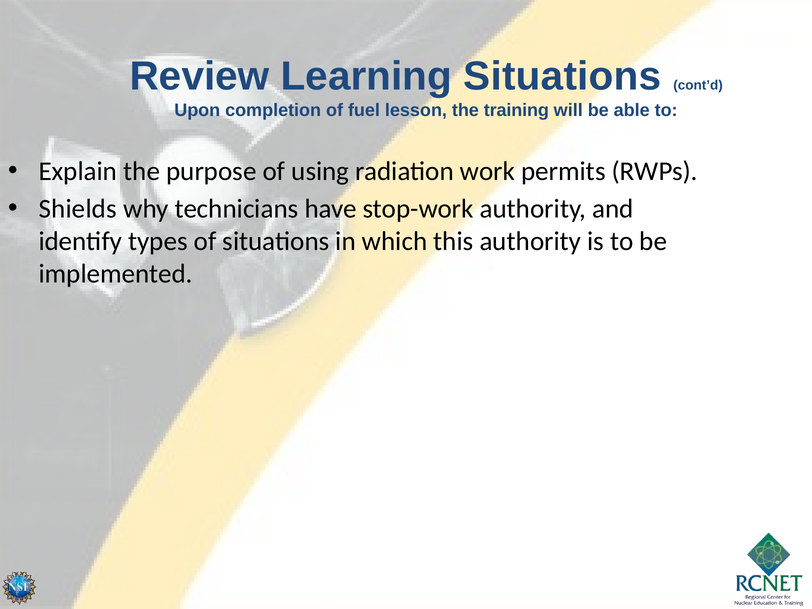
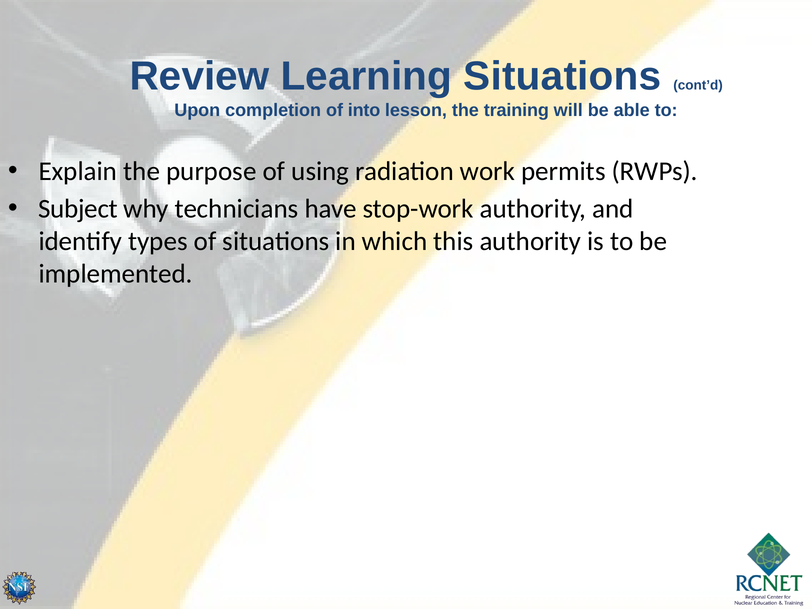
fuel: fuel -> into
Shields: Shields -> Subject
